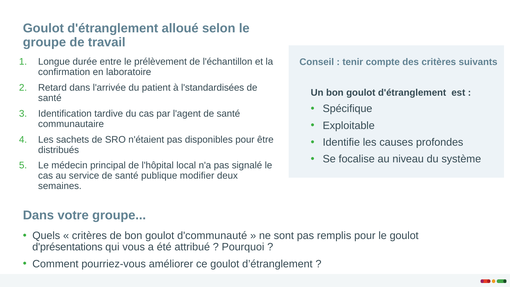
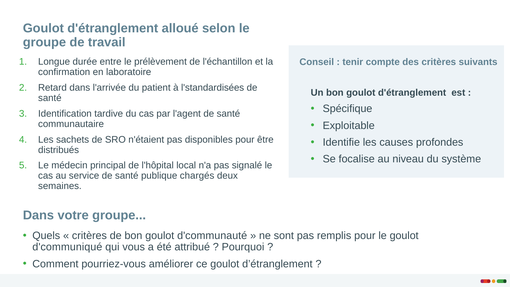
modifier: modifier -> chargés
d'présentations: d'présentations -> d'communiqué
